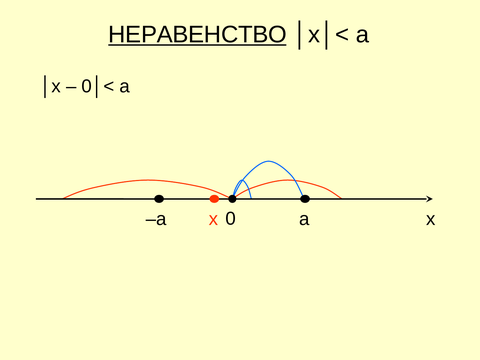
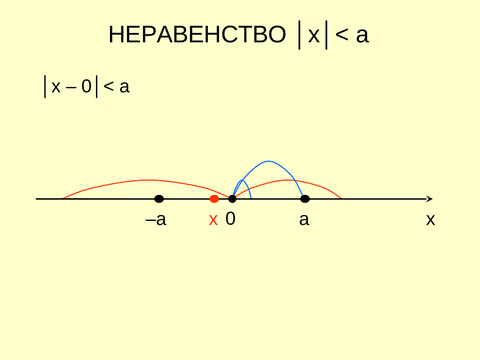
НЕРАВЕНСТВО underline: present -> none
